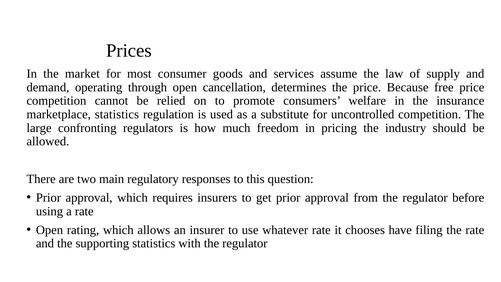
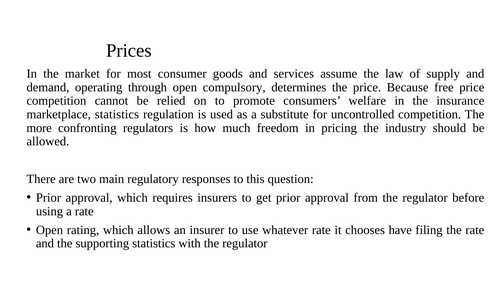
cancellation: cancellation -> compulsory
large: large -> more
